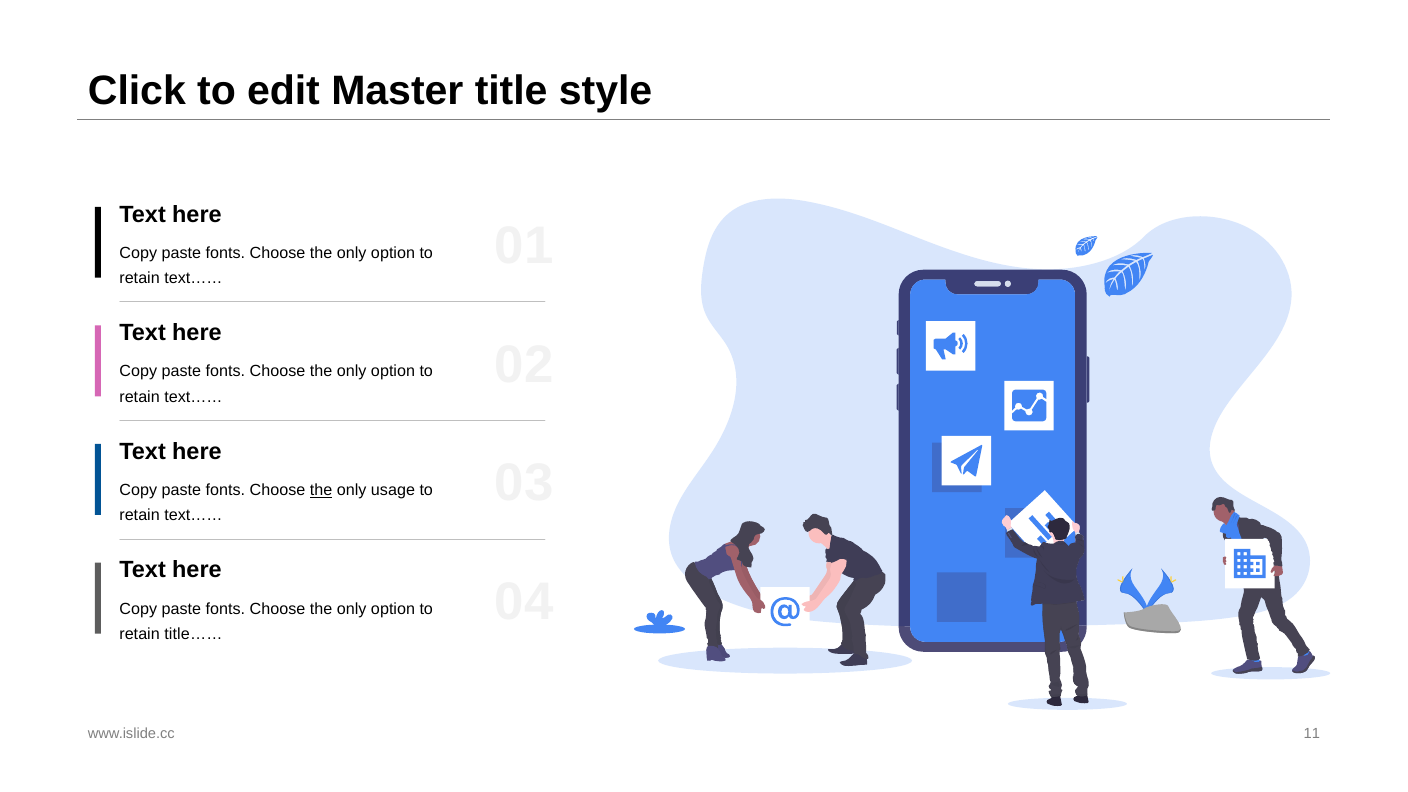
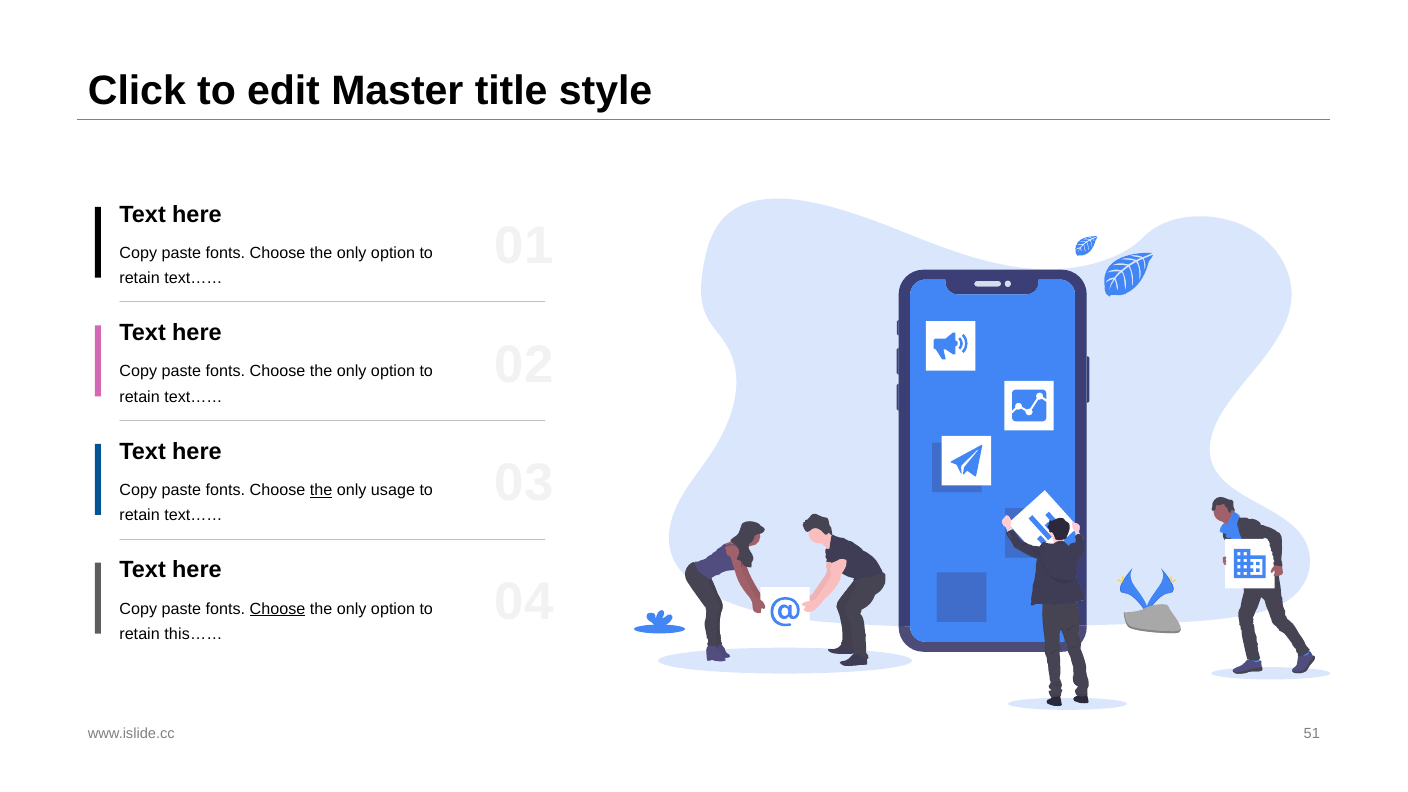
Choose at (278, 609) underline: none -> present
title……: title…… -> this……
11: 11 -> 51
